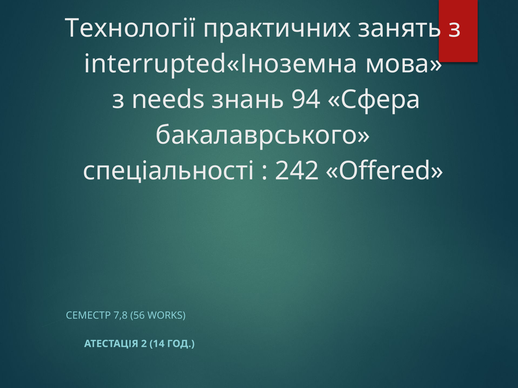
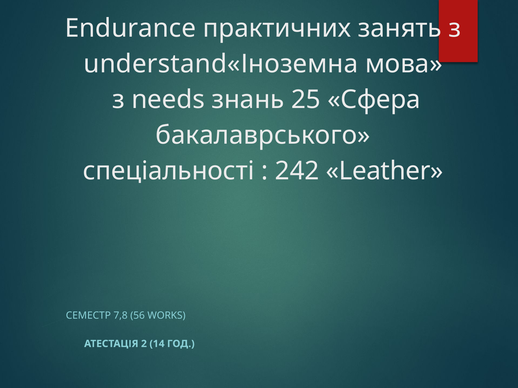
Технології: Технології -> Endurance
interrupted«Іноземна: interrupted«Іноземна -> understand«Іноземна
94: 94 -> 25
Offered: Offered -> Leather
